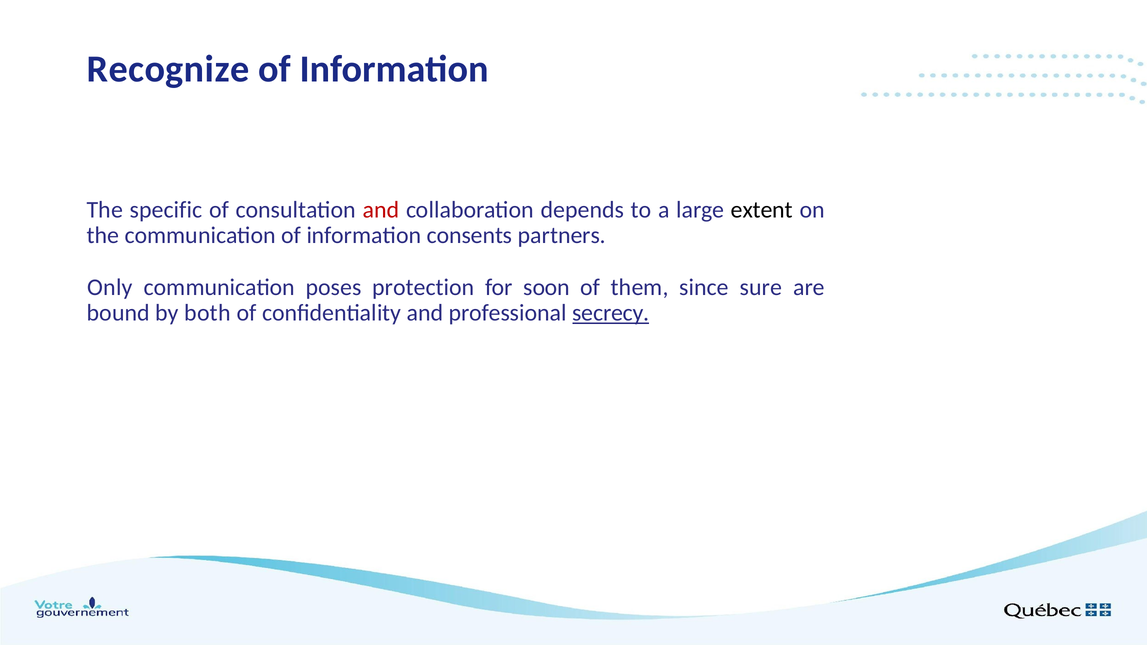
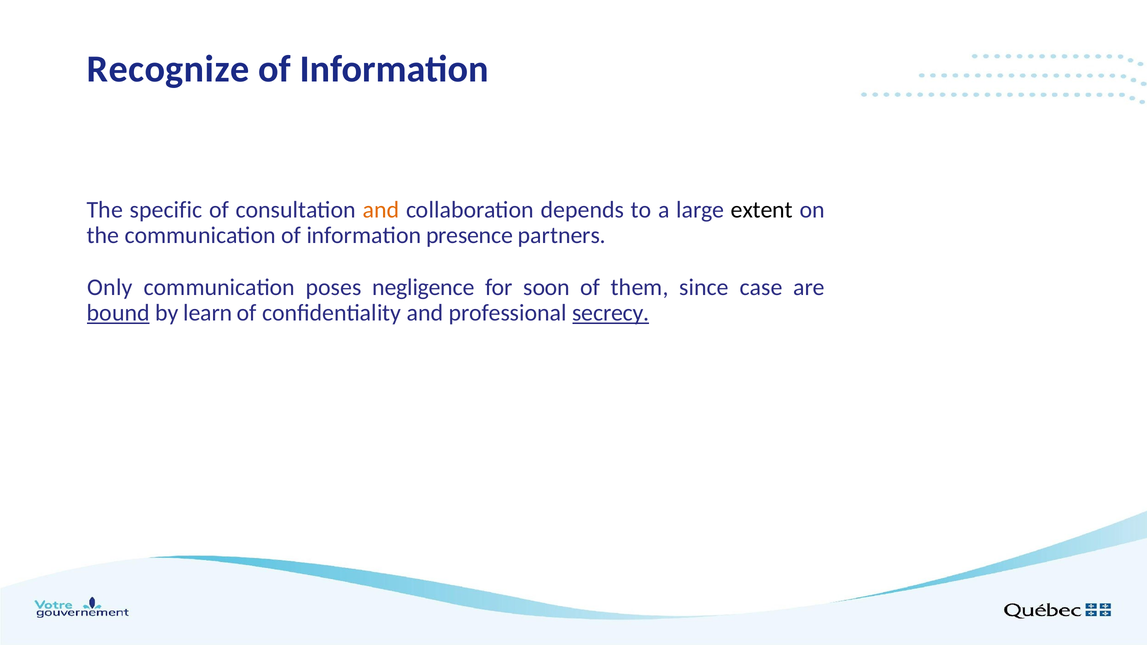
and at (381, 210) colour: red -> orange
consents: consents -> presence
protection: protection -> negligence
sure: sure -> case
bound underline: none -> present
both: both -> learn
